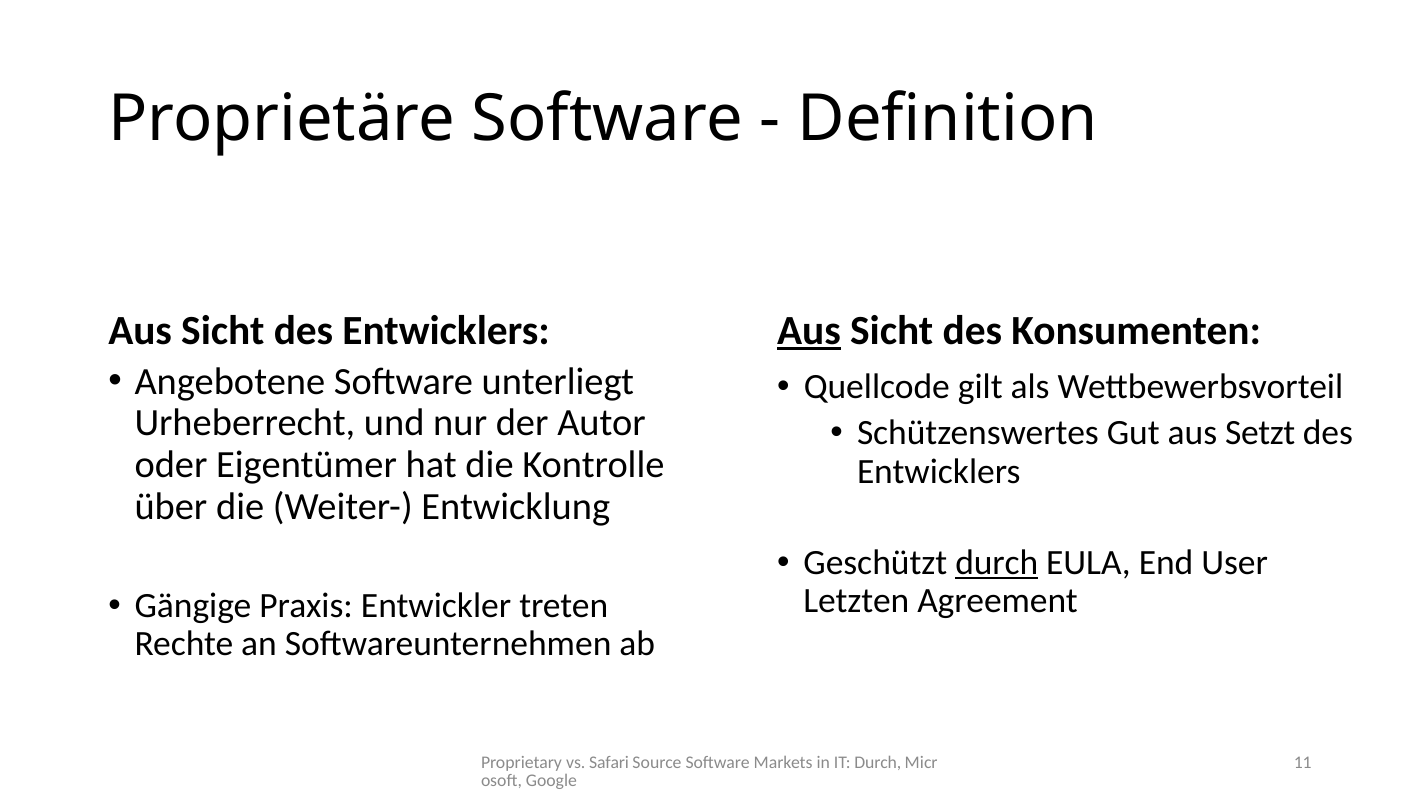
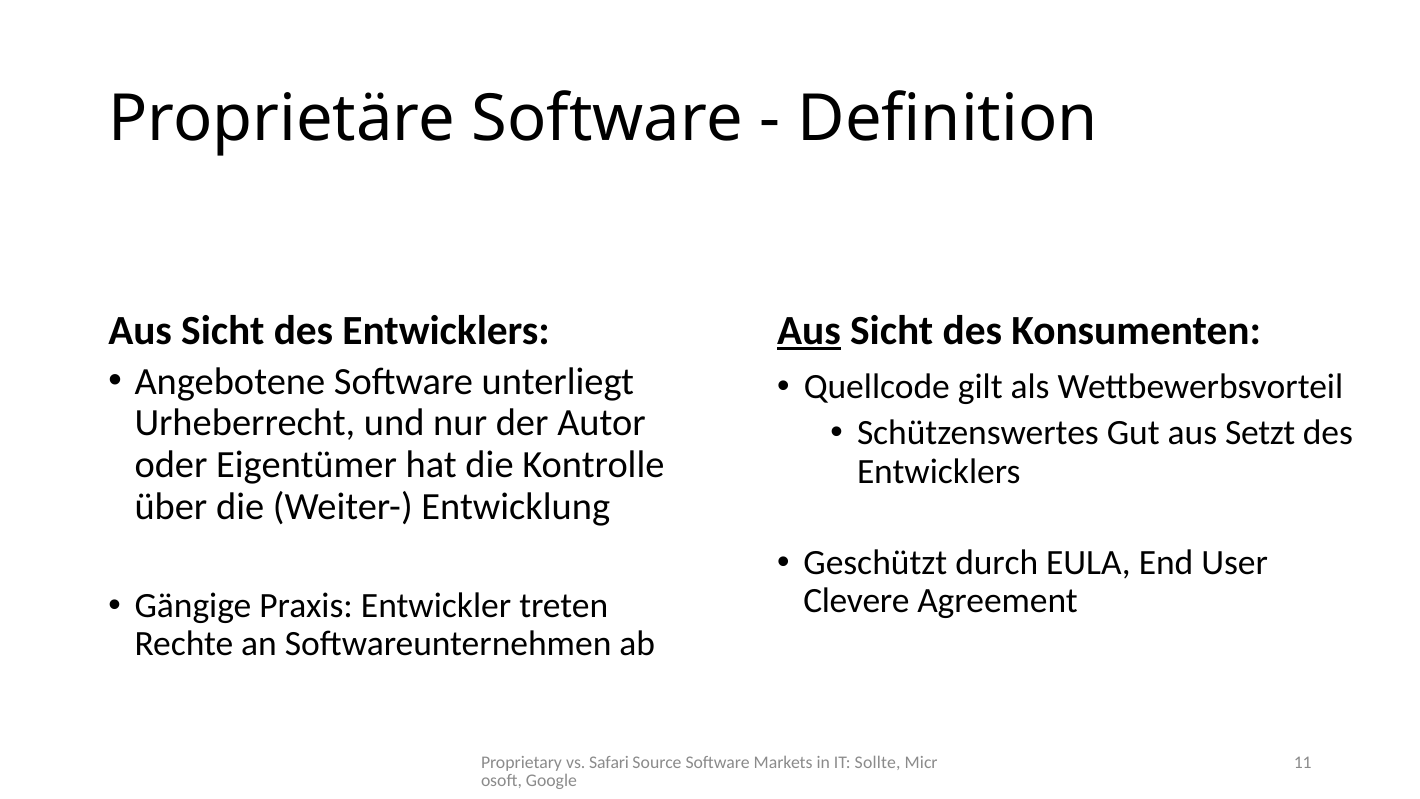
durch at (997, 563) underline: present -> none
Letzten: Letzten -> Clevere
IT Durch: Durch -> Sollte
